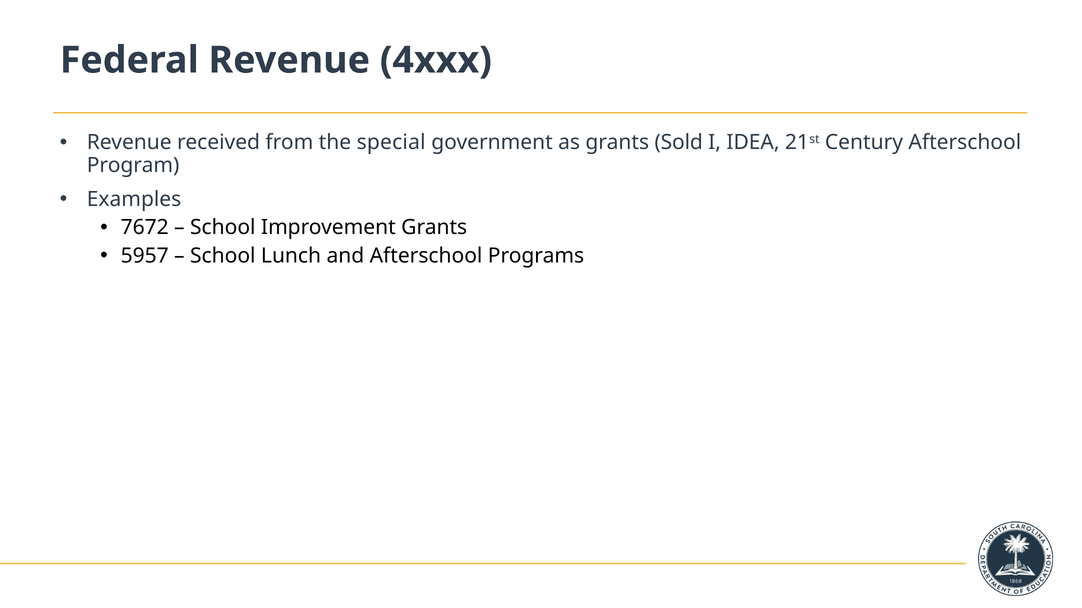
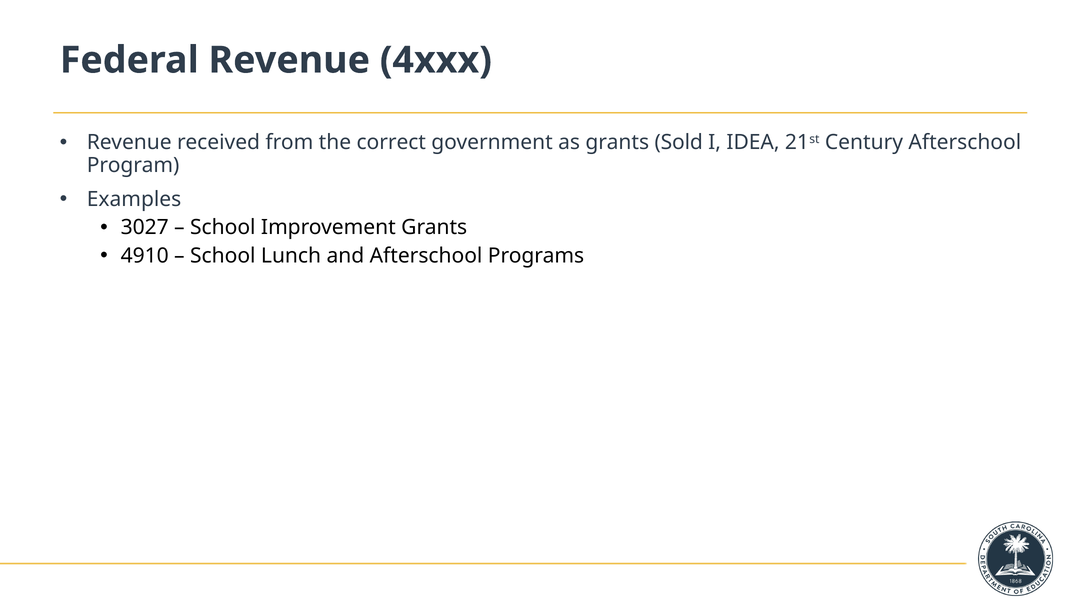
special: special -> correct
7672: 7672 -> 3027
5957: 5957 -> 4910
